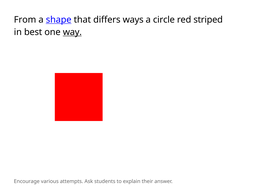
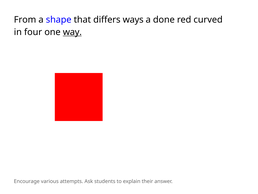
shape underline: present -> none
circle: circle -> done
striped: striped -> curved
best: best -> four
